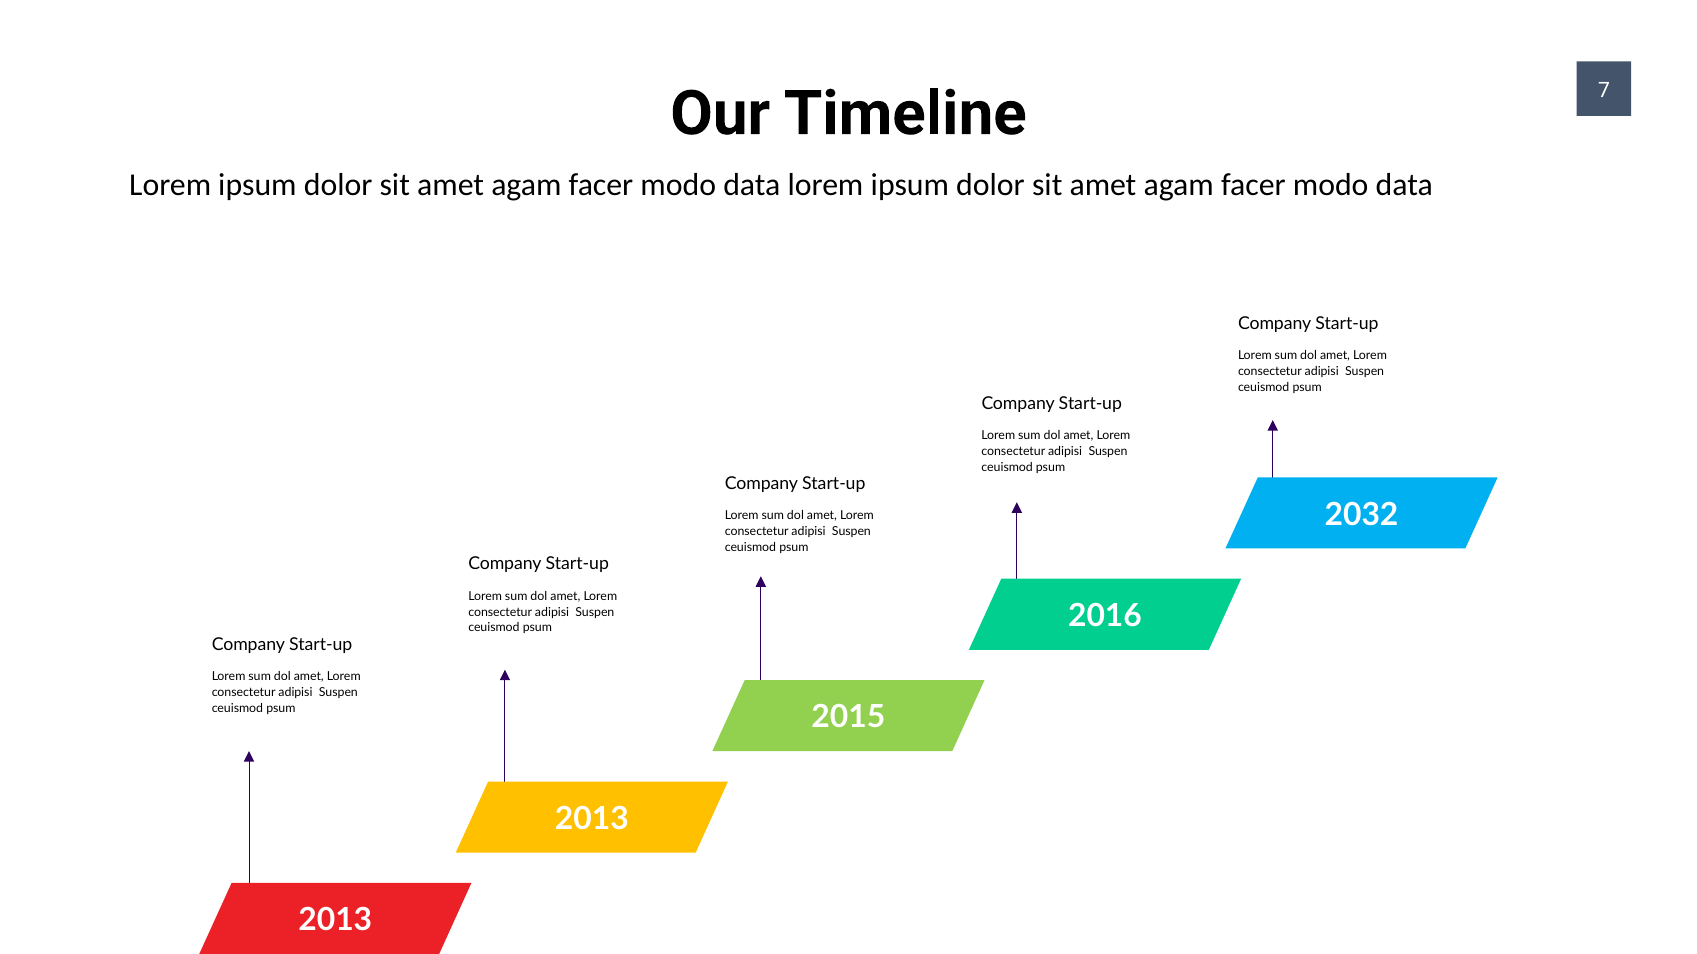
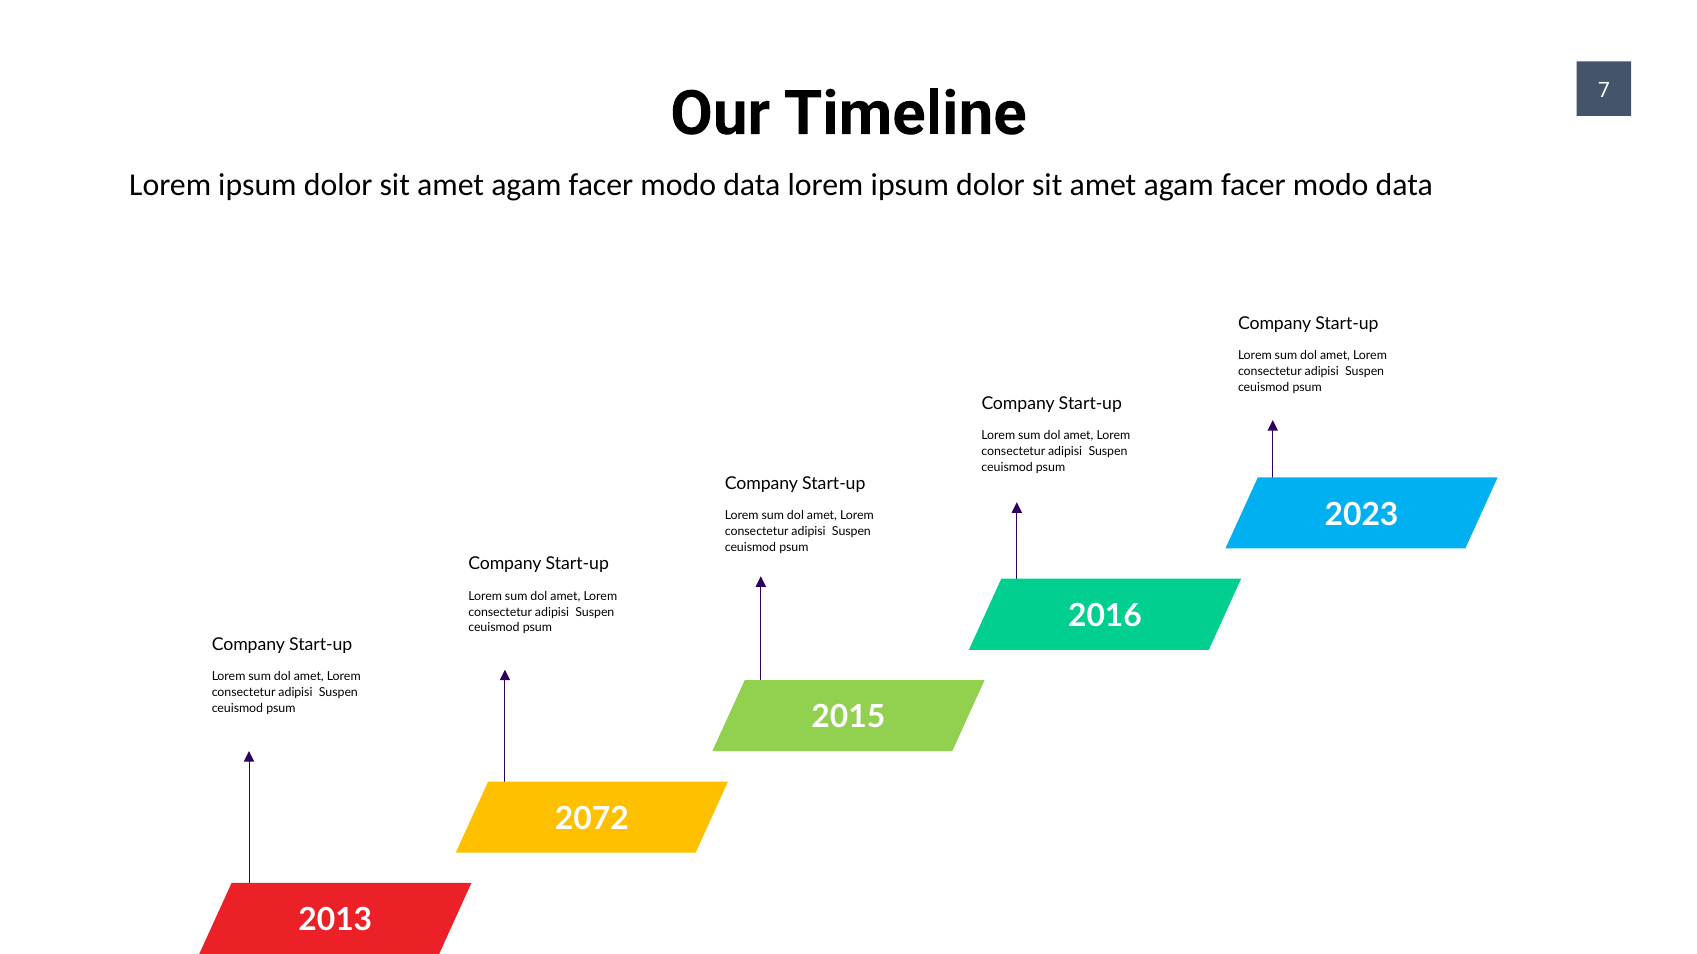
2032: 2032 -> 2023
2013 at (592, 819): 2013 -> 2072
